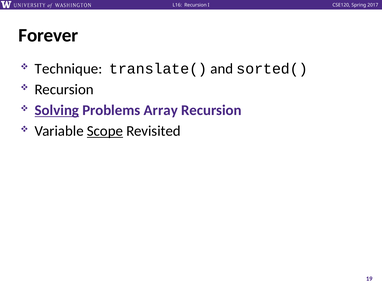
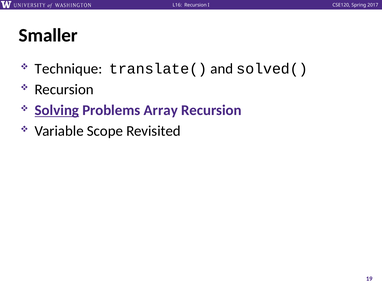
Forever: Forever -> Smaller
sorted(: sorted( -> solved(
Scope underline: present -> none
